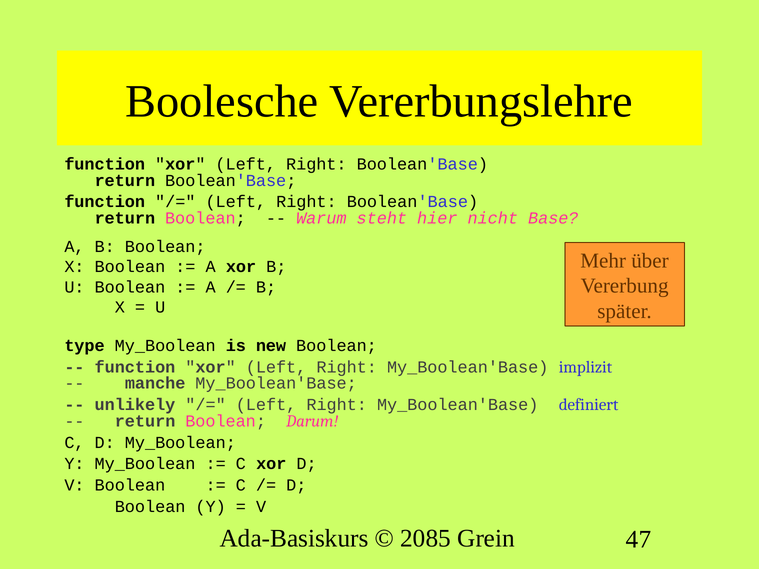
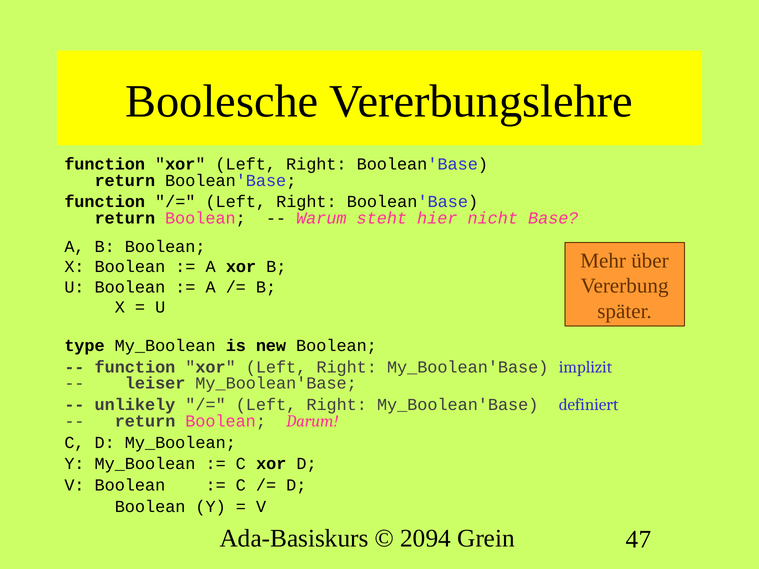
manche: manche -> leiser
2085: 2085 -> 2094
